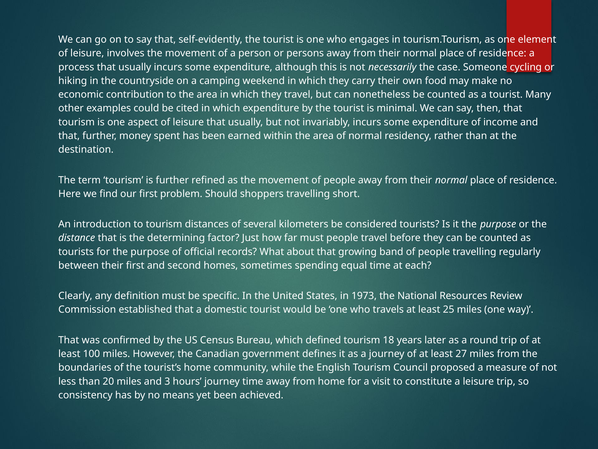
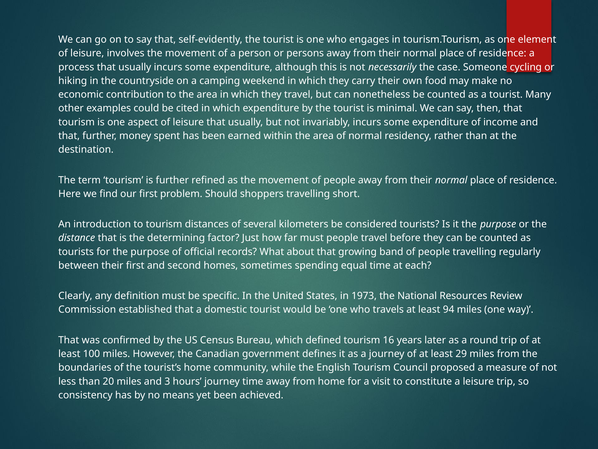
25: 25 -> 94
18: 18 -> 16
27: 27 -> 29
